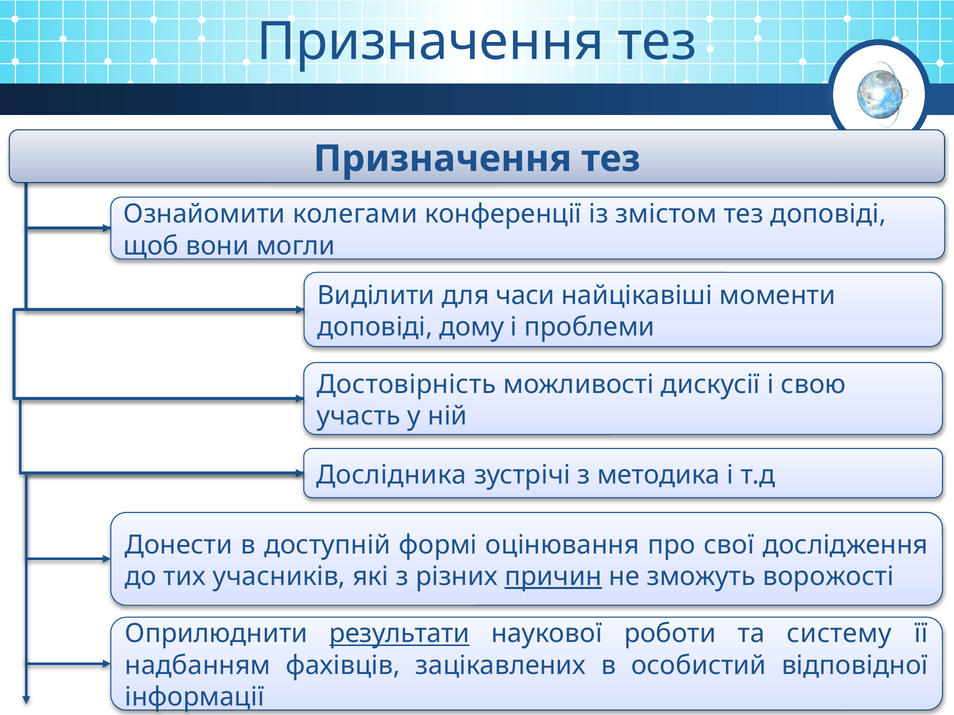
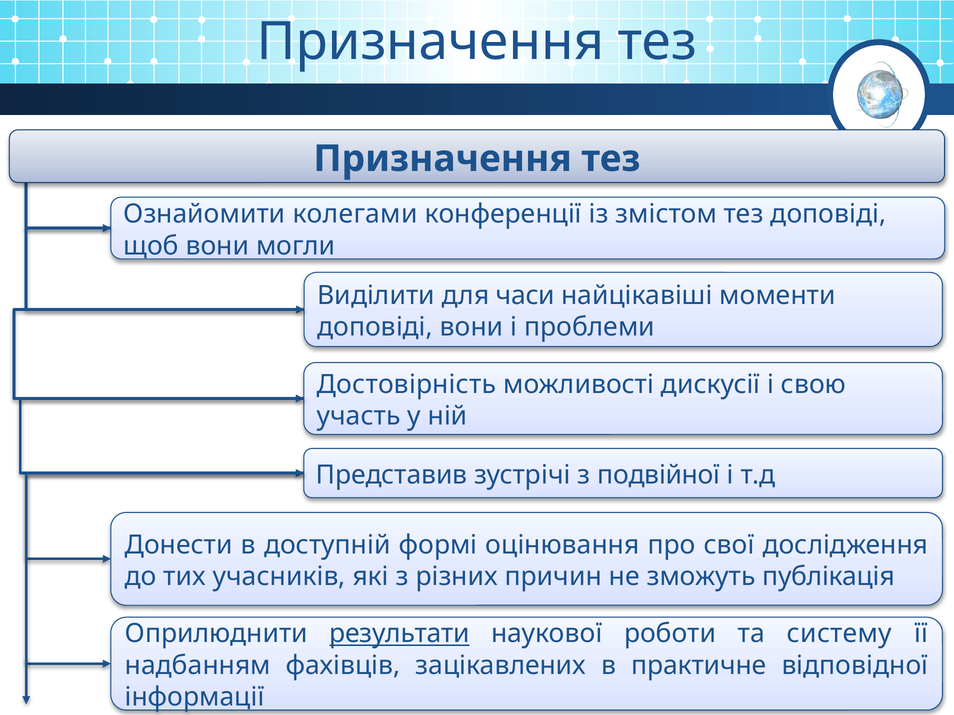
доповіді дому: дому -> вони
Дослідника: Дослідника -> Представив
методика: методика -> подвійної
причин underline: present -> none
ворожості: ворожості -> публікація
особистий: особистий -> практичне
